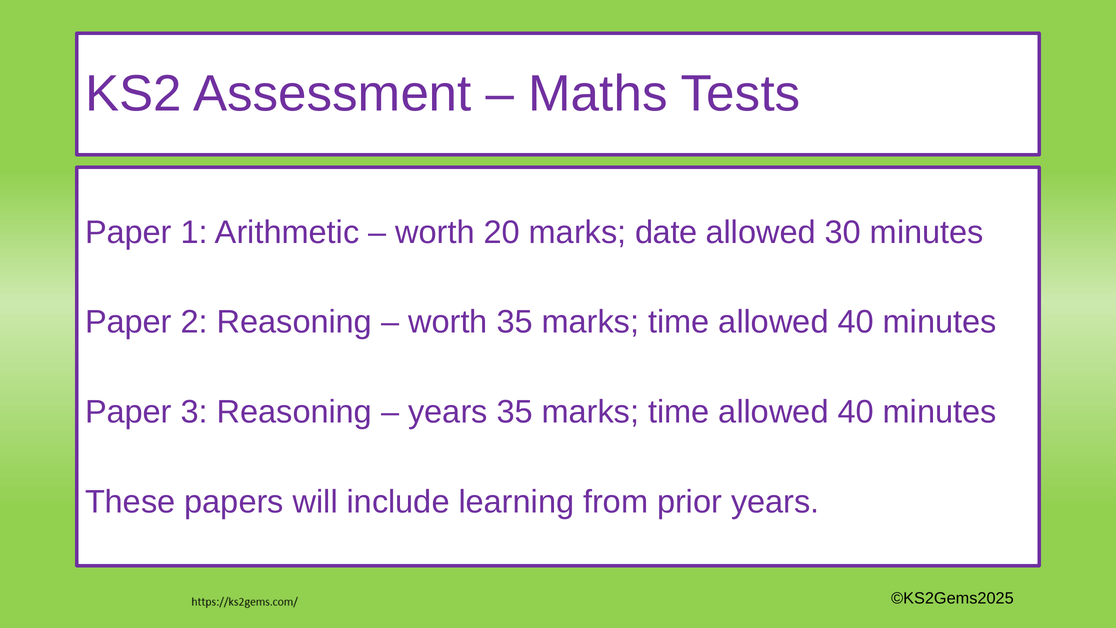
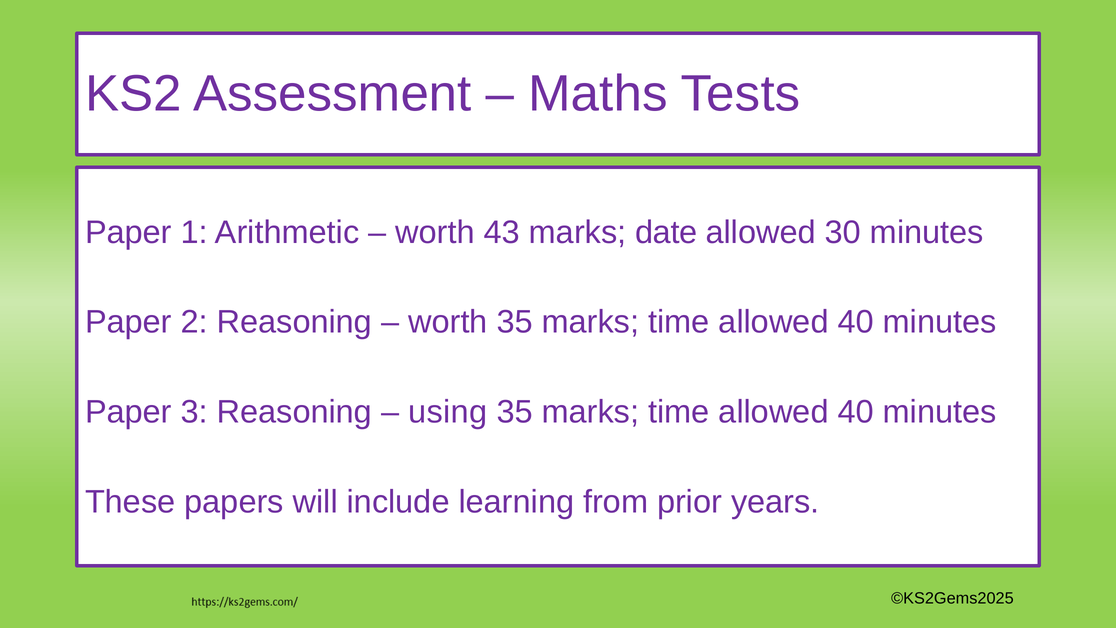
20: 20 -> 43
years at (448, 412): years -> using
